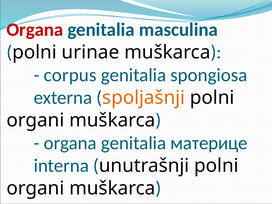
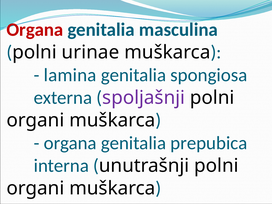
corpus: corpus -> lamina
spoljašnji colour: orange -> purple
мaтерице: мaтерице -> prepubica
